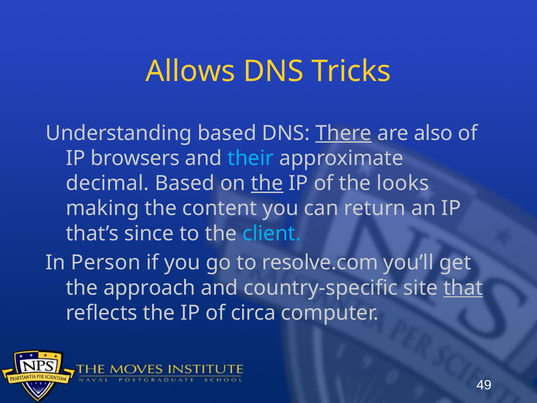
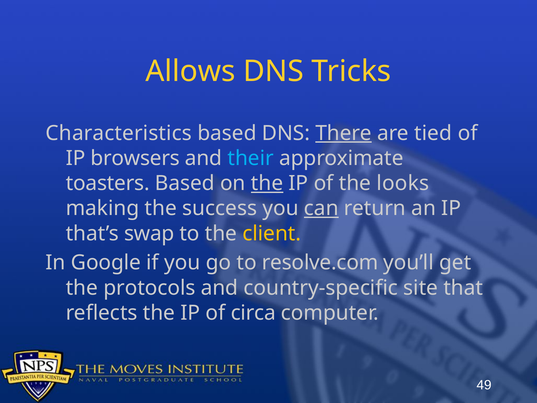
Understanding: Understanding -> Characteristics
also: also -> tied
decimal: decimal -> toasters
content: content -> success
can underline: none -> present
since: since -> swap
client colour: light blue -> yellow
Person: Person -> Google
approach: approach -> protocols
that underline: present -> none
